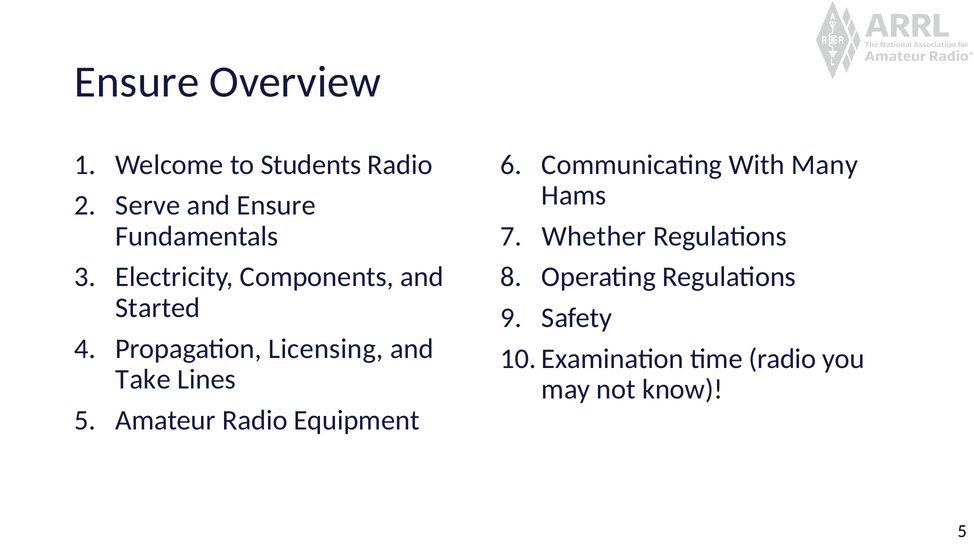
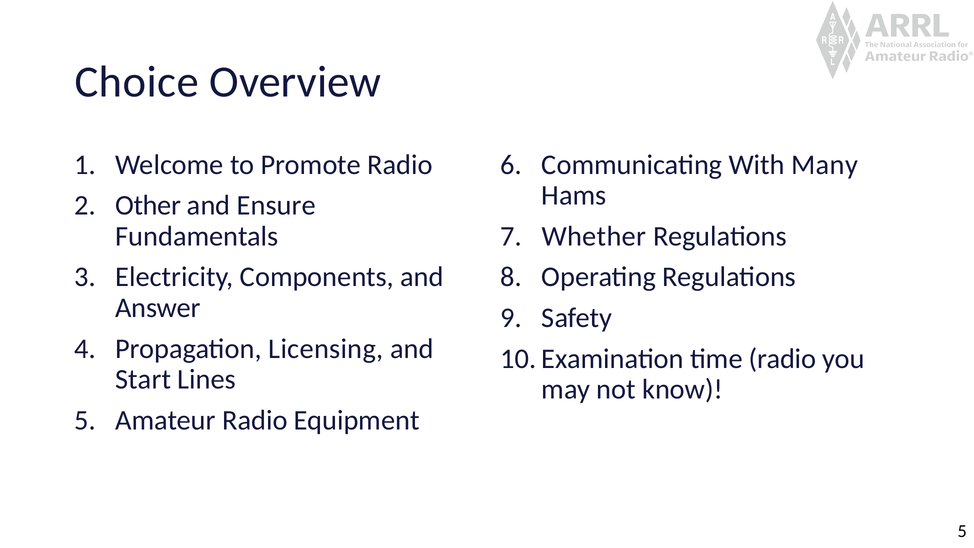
Ensure at (137, 82): Ensure -> Choice
Students: Students -> Promote
Serve: Serve -> Other
Started: Started -> Answer
Take: Take -> Start
